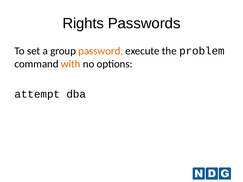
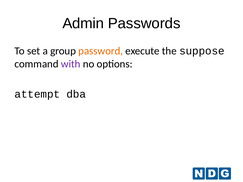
Rights: Rights -> Admin
problem: problem -> suppose
with colour: orange -> purple
